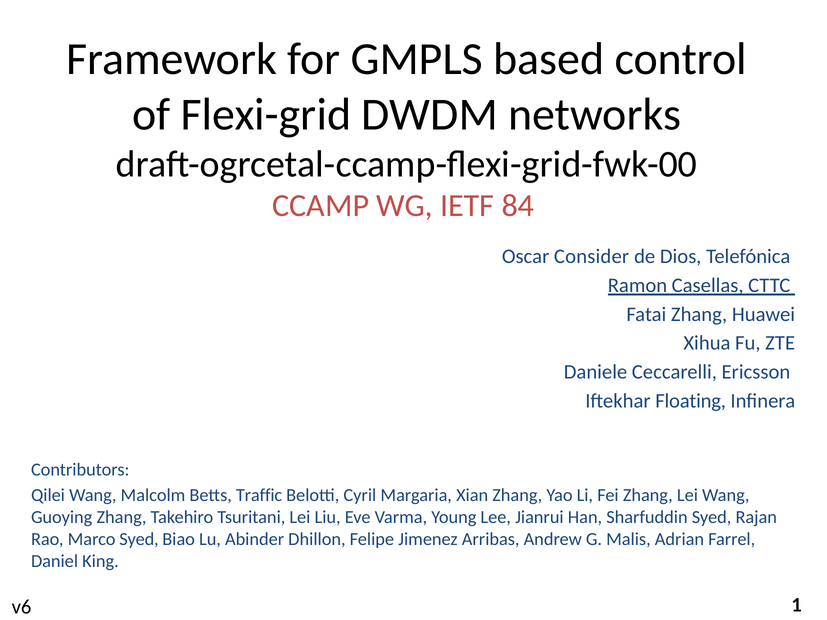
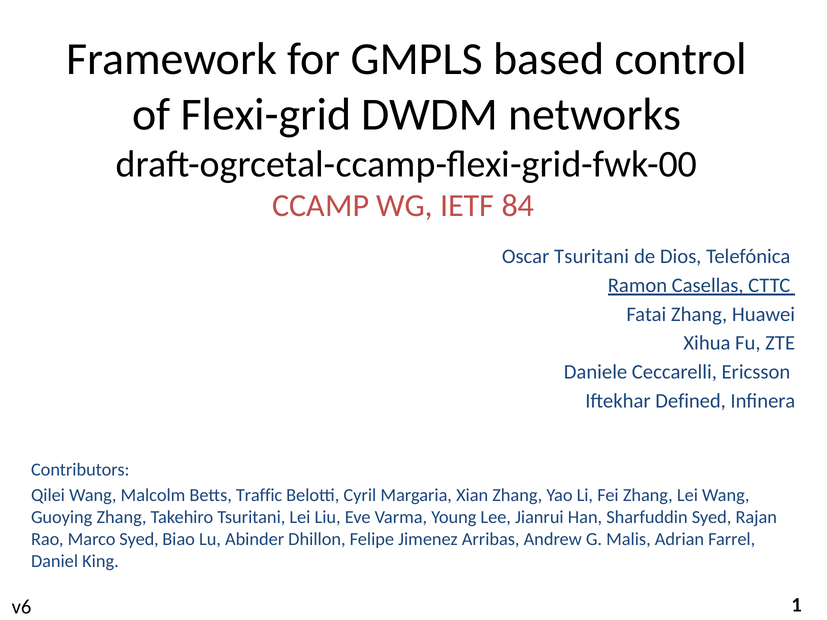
Oscar Consider: Consider -> Tsuritani
Floating: Floating -> Defined
